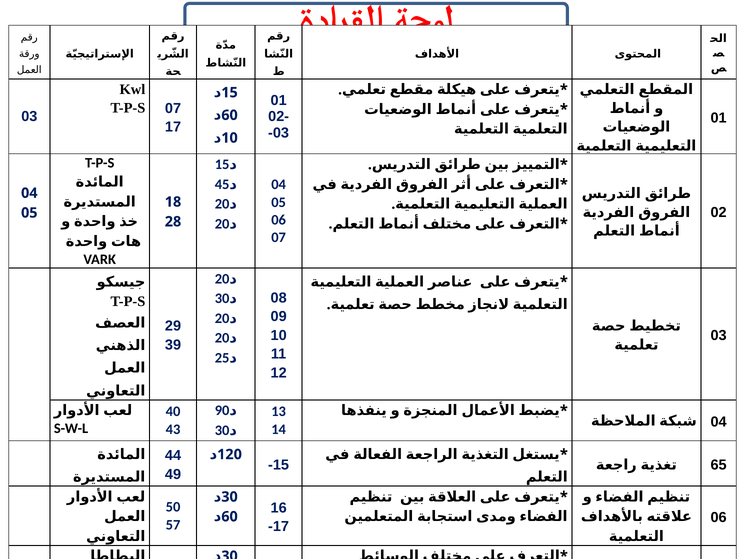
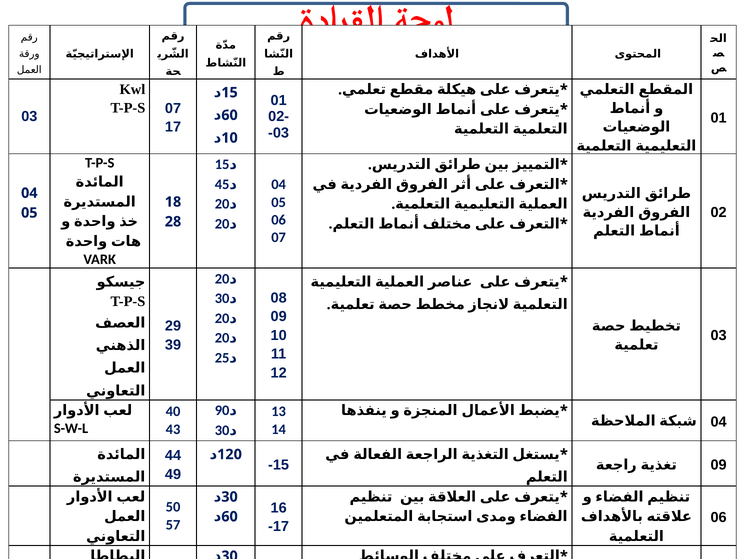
65 at (719, 465): 65 -> 09
